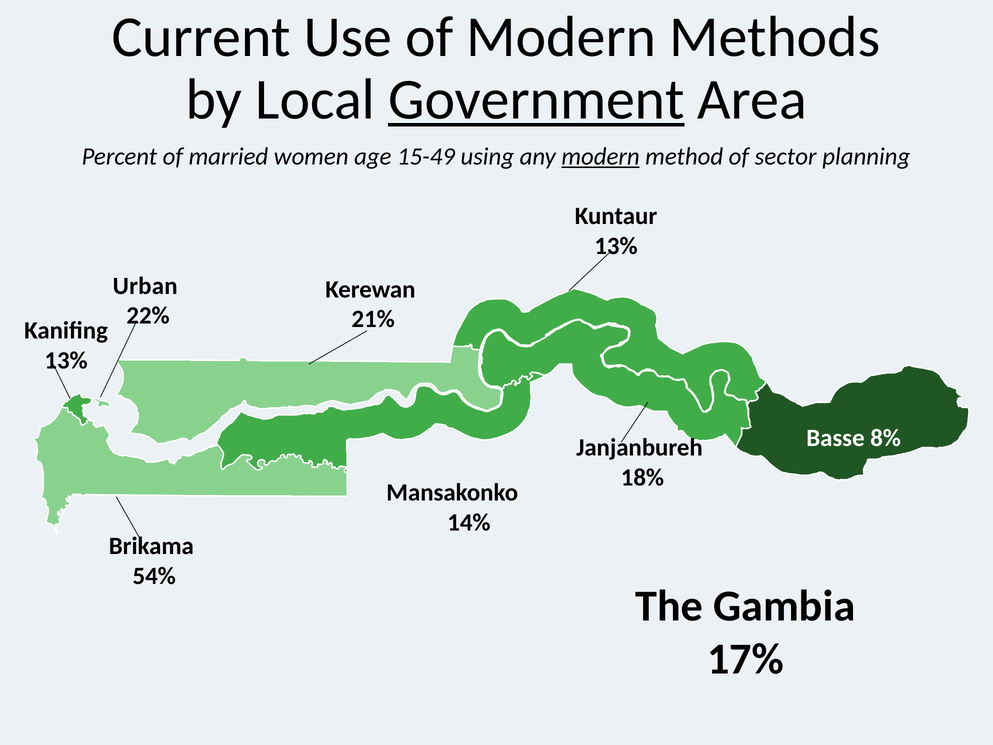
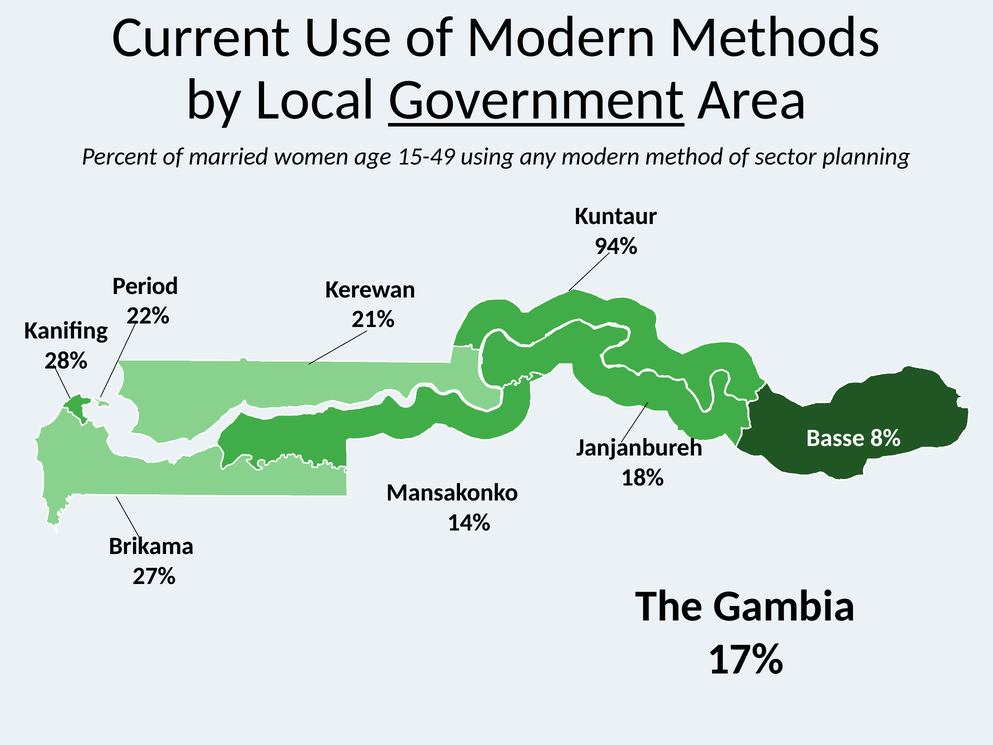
modern at (601, 157) underline: present -> none
13% at (616, 246): 13% -> 94%
Urban: Urban -> Period
13% at (66, 360): 13% -> 28%
54%: 54% -> 27%
